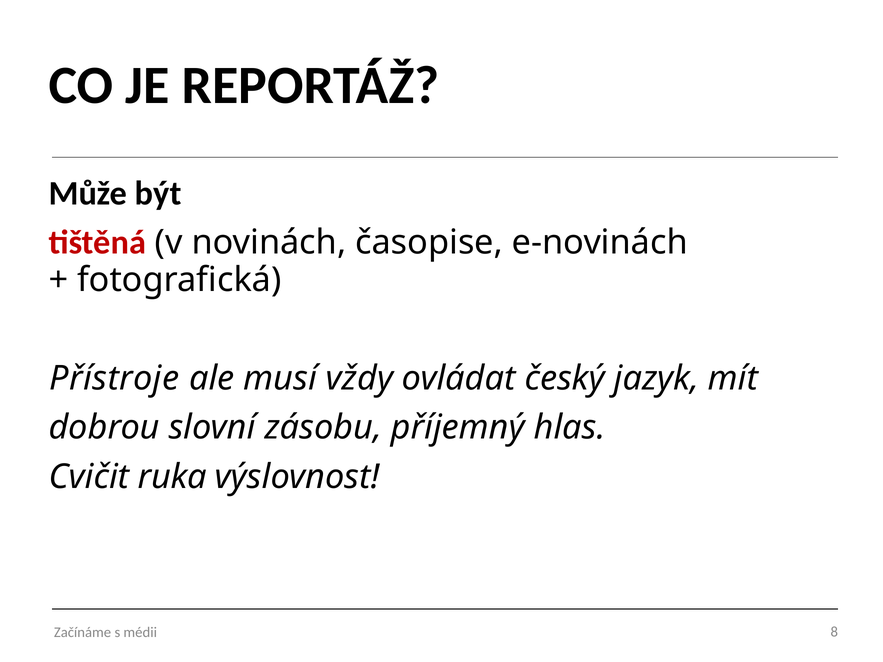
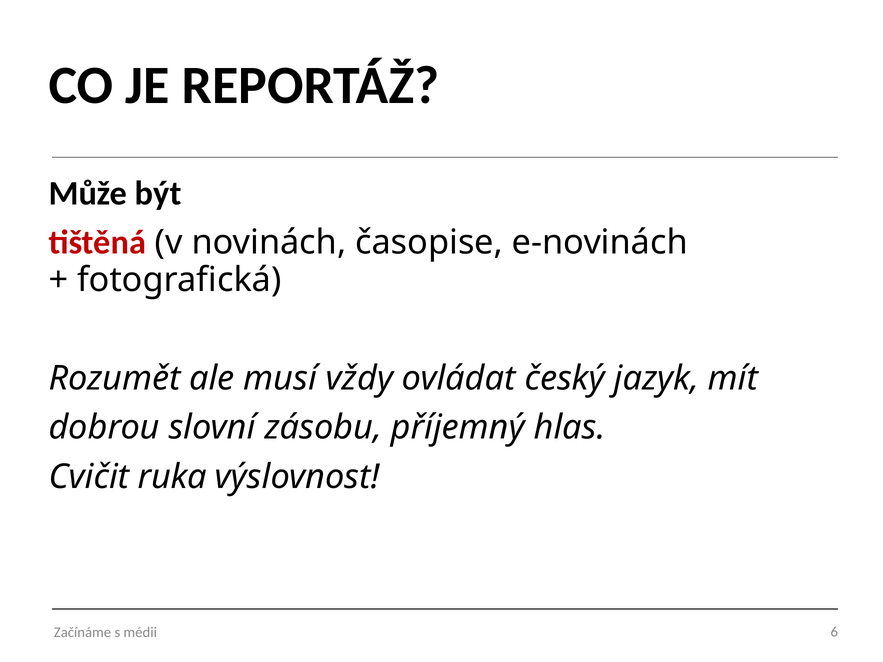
Přístroje: Přístroje -> Rozumět
8: 8 -> 6
